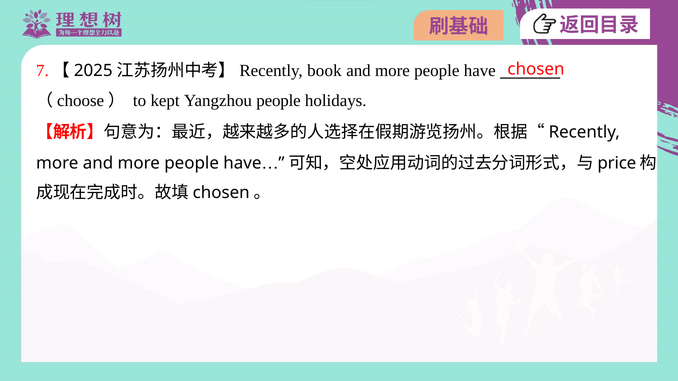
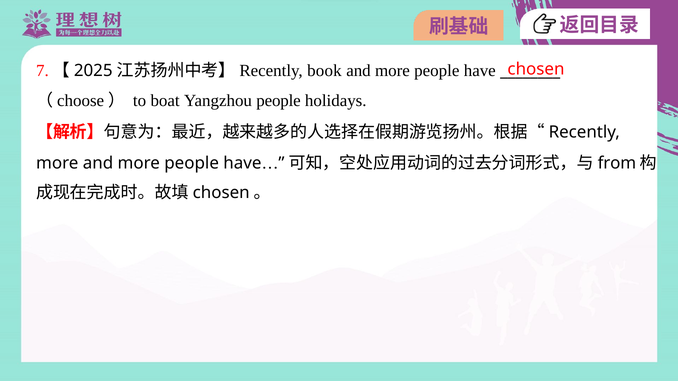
kept: kept -> boat
price: price -> from
